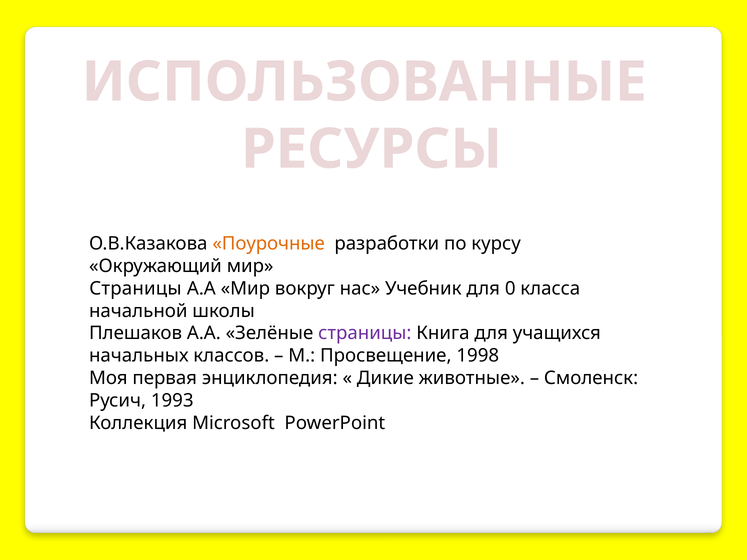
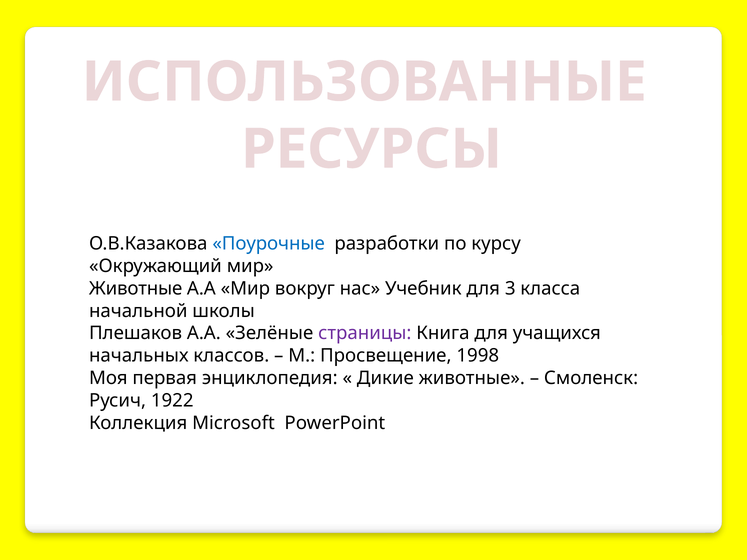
Поурочные colour: orange -> blue
Страницы at (135, 289): Страницы -> Животные
0: 0 -> 3
1993: 1993 -> 1922
